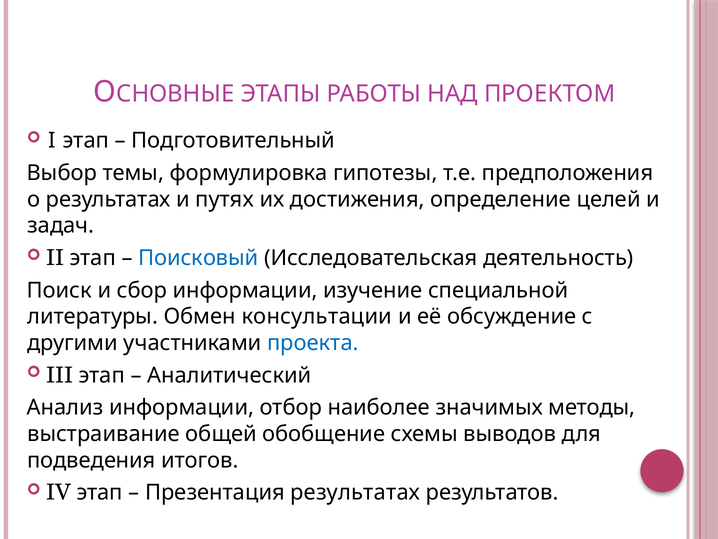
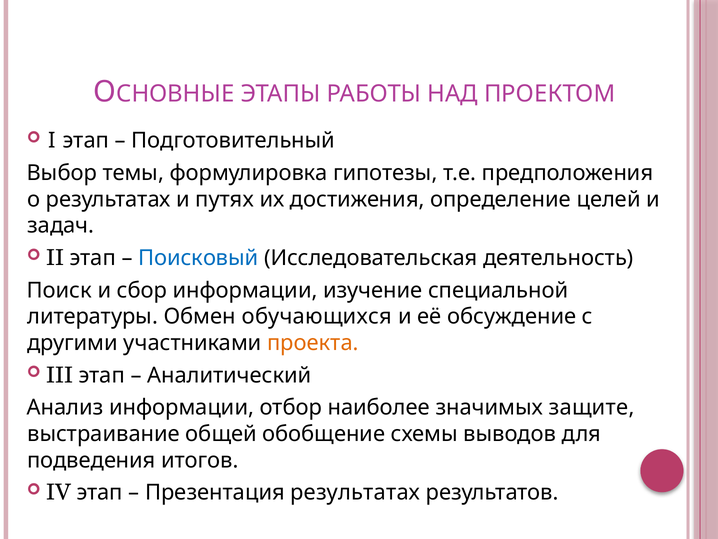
консультации: консультации -> обучающихся
проекта colour: blue -> orange
методы: методы -> защите
